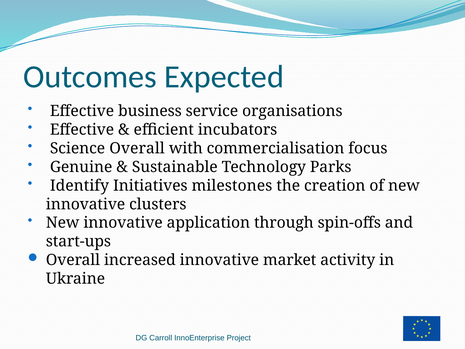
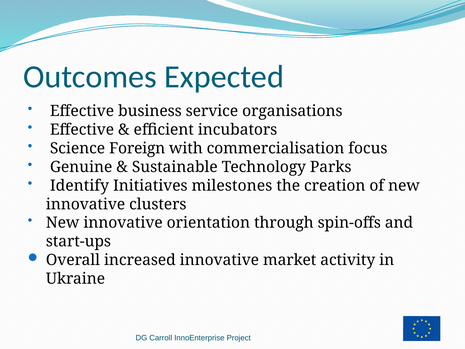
Science Overall: Overall -> Foreign
application: application -> orientation
